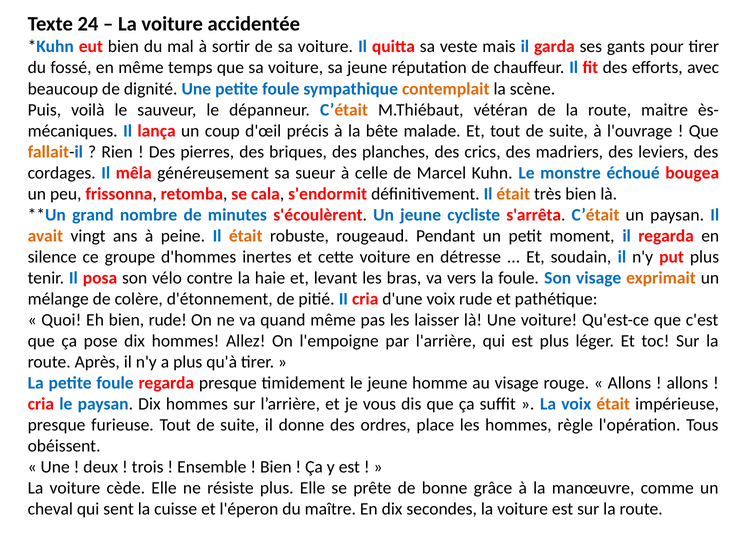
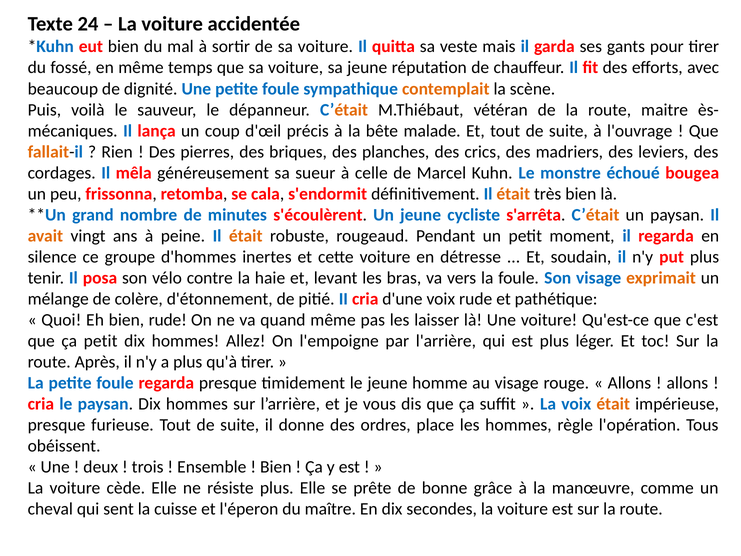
ça pose: pose -> petit
